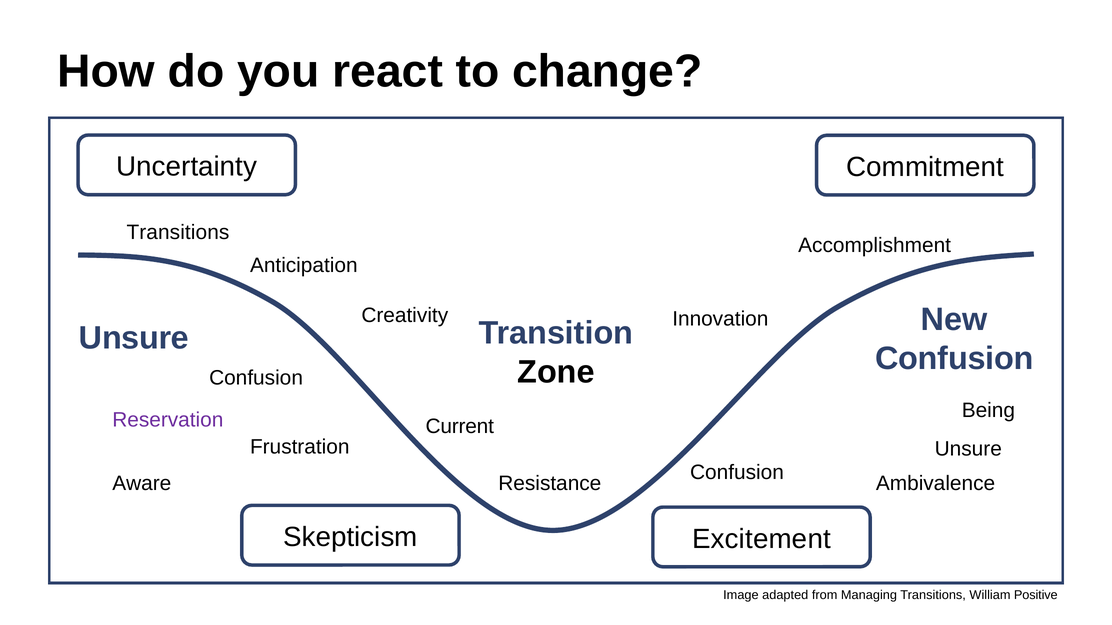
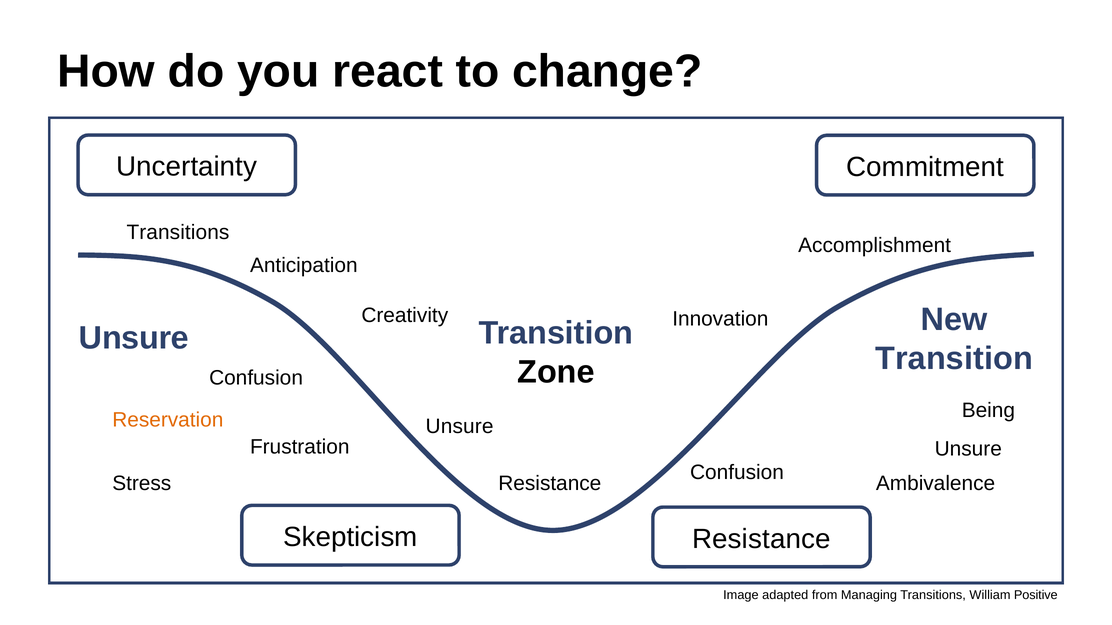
Confusion at (954, 359): Confusion -> Transition
Reservation colour: purple -> orange
Current at (460, 427): Current -> Unsure
Aware: Aware -> Stress
Skepticism Excitement: Excitement -> Resistance
